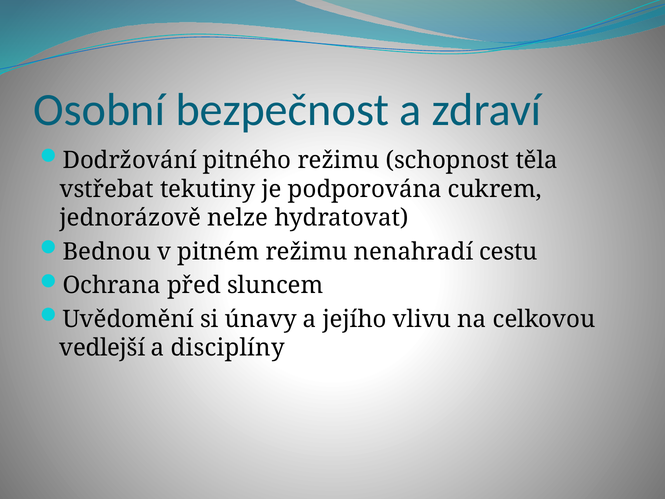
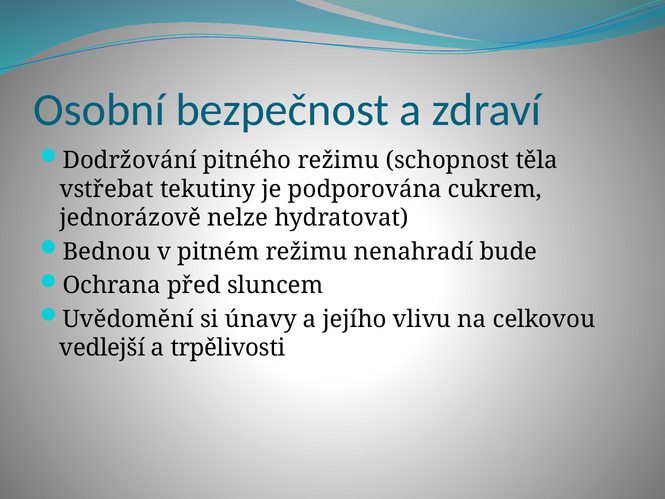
cestu: cestu -> bude
disciplíny: disciplíny -> trpělivosti
